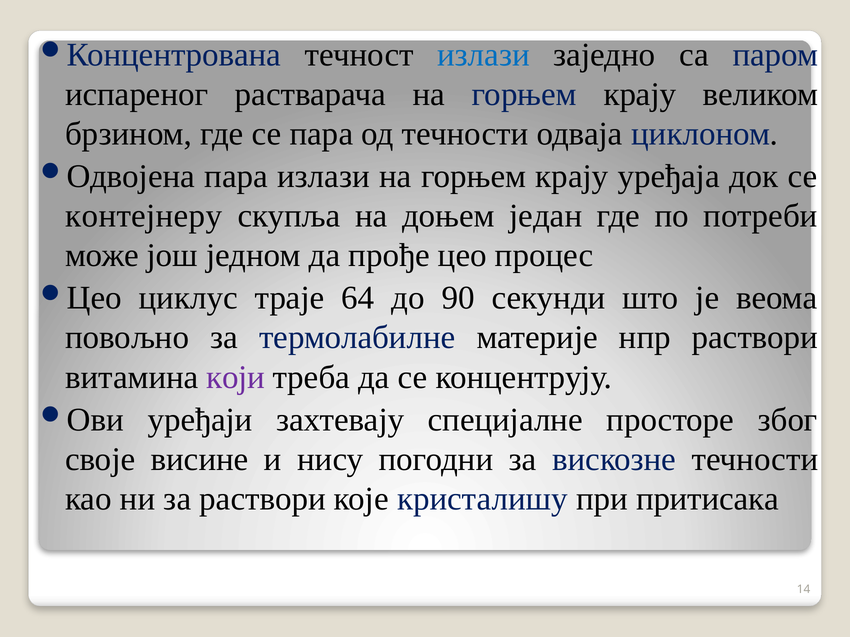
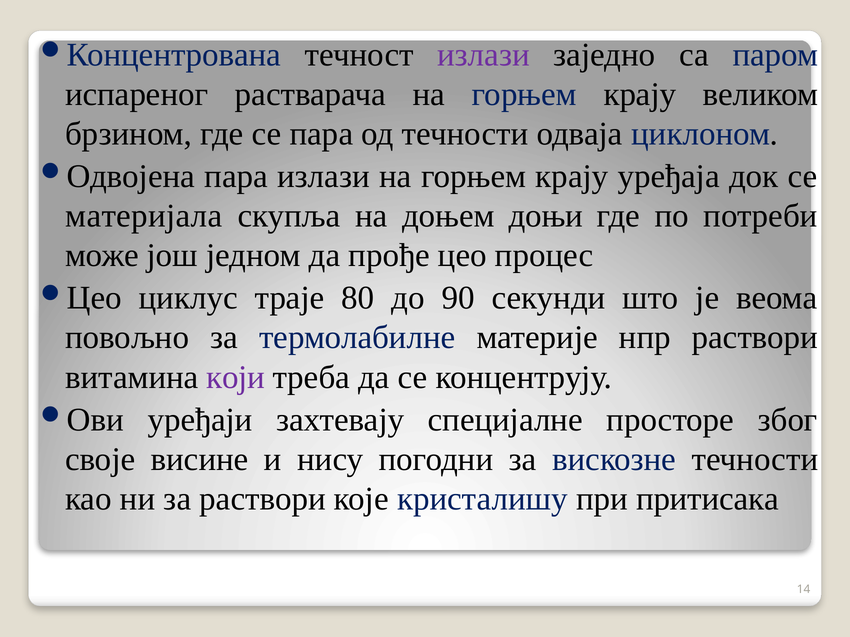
излази at (484, 55) colour: blue -> purple
контејнеру: контејнеру -> материјала
један: један -> доњи
64: 64 -> 80
